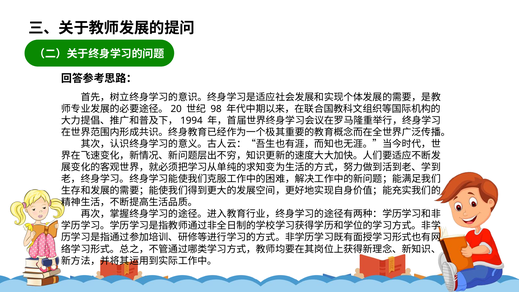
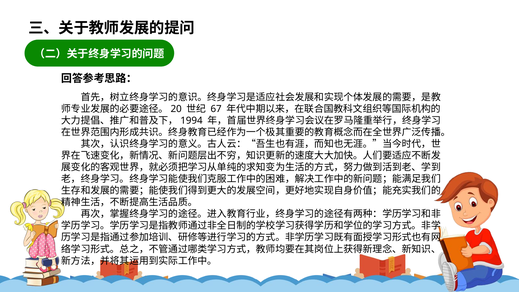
98: 98 -> 67
